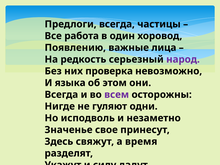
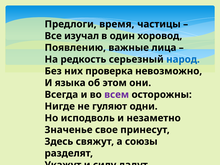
Предлоги всегда: всегда -> время
работа: работа -> изучал
народ colour: purple -> blue
время: время -> союзы
